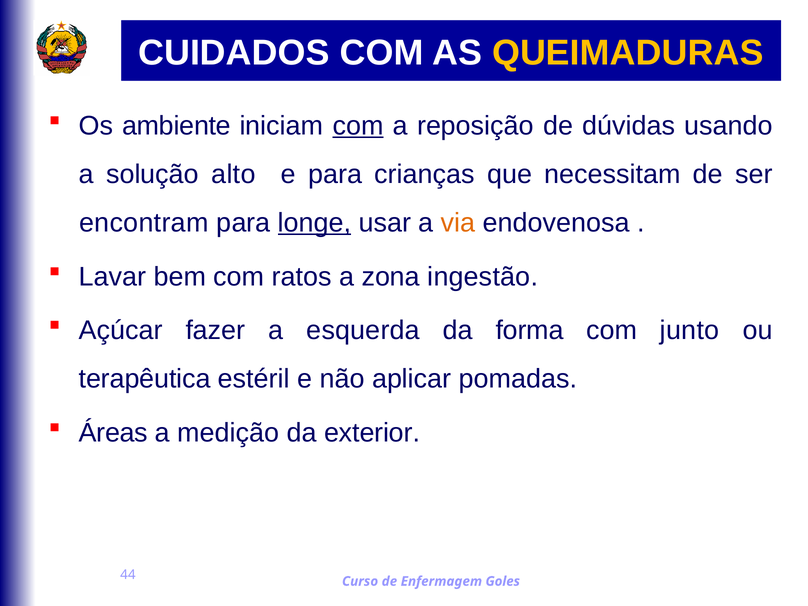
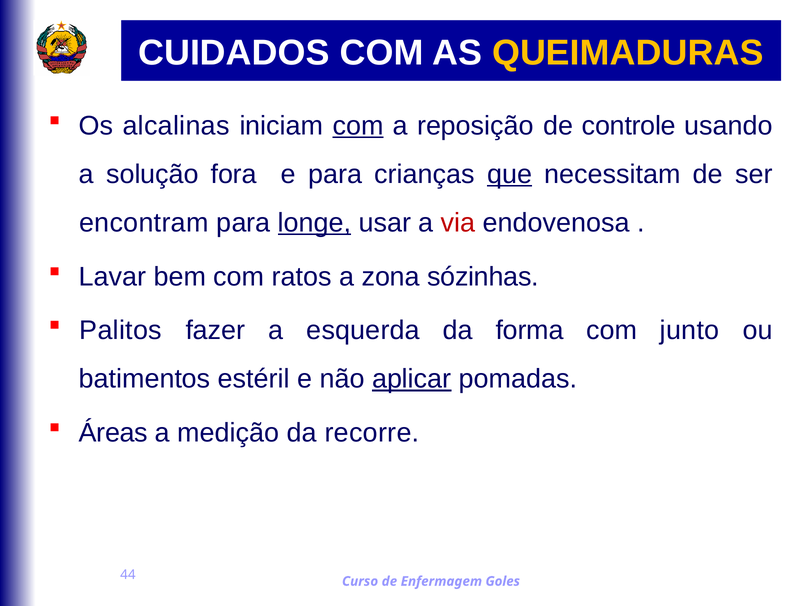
ambiente: ambiente -> alcalinas
dúvidas: dúvidas -> controle
alto: alto -> fora
que underline: none -> present
via colour: orange -> red
ingestão: ingestão -> sózinhas
Açúcar: Açúcar -> Palitos
terapêutica: terapêutica -> batimentos
aplicar underline: none -> present
exterior: exterior -> recorre
